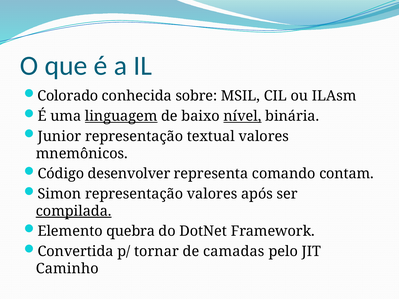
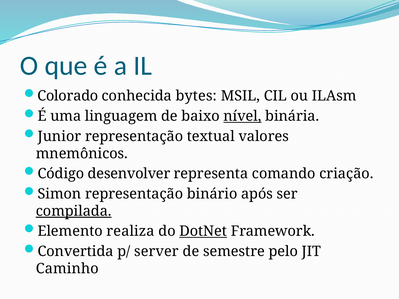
sobre: sobre -> bytes
linguagem underline: present -> none
contam: contam -> criação
representação valores: valores -> binário
quebra: quebra -> realiza
DotNet underline: none -> present
tornar: tornar -> server
camadas: camadas -> semestre
